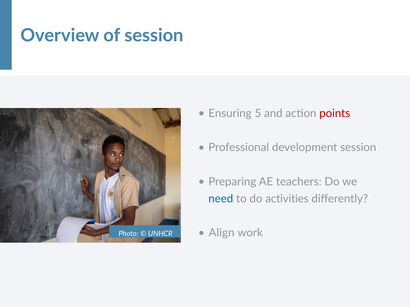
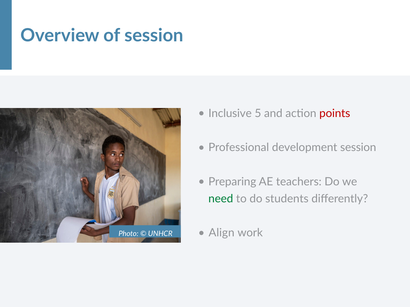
Ensuring: Ensuring -> Inclusive
need colour: blue -> green
activities: activities -> students
